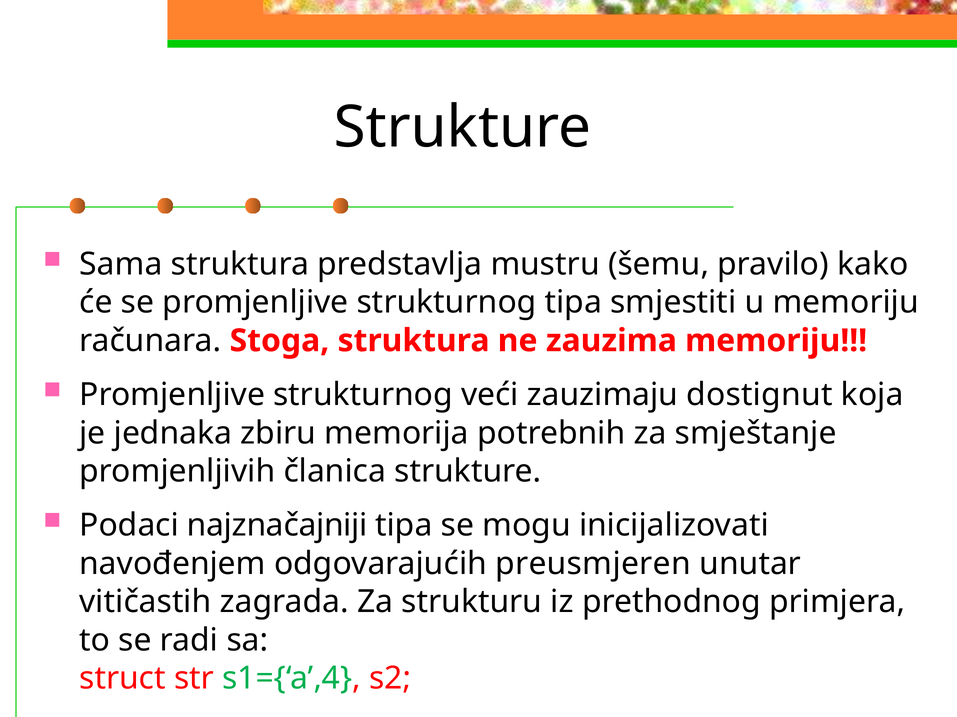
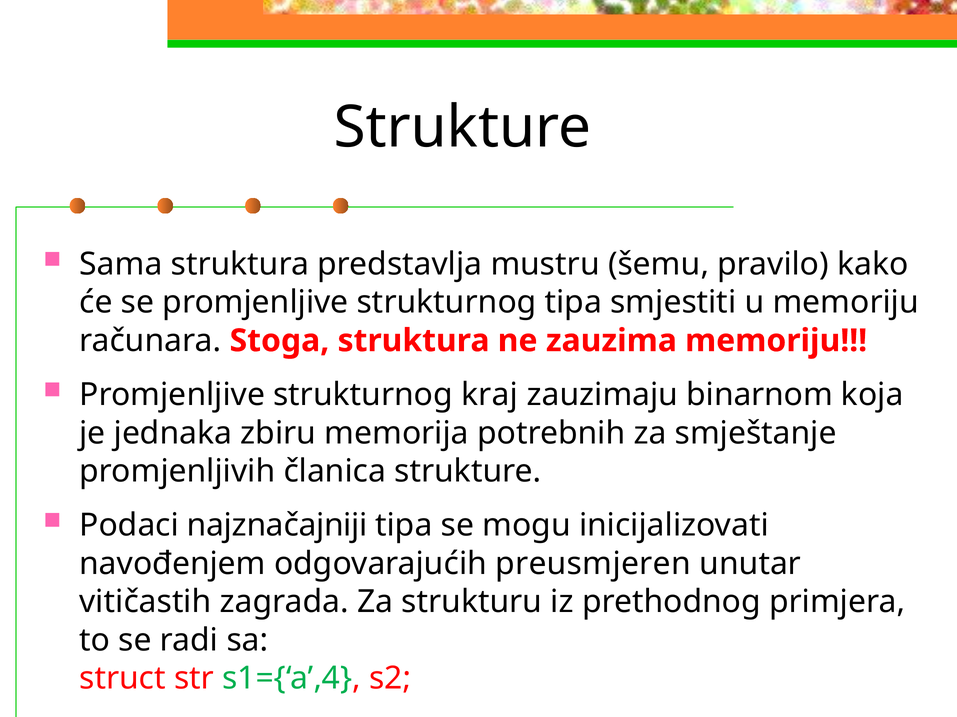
veći: veći -> kraj
dostignut: dostignut -> binarnom
